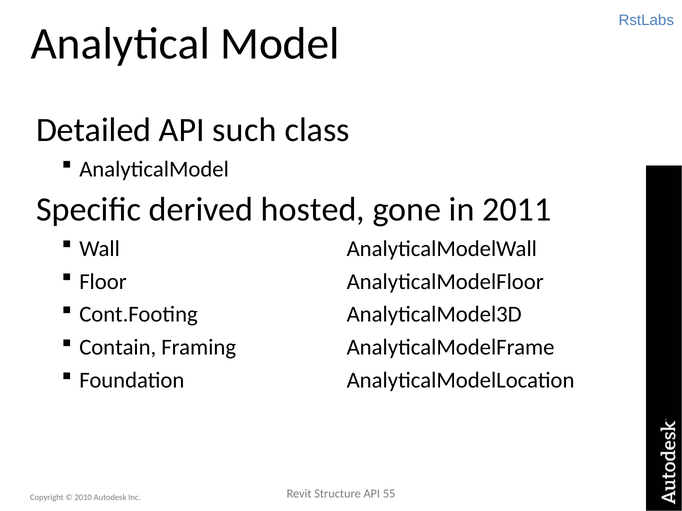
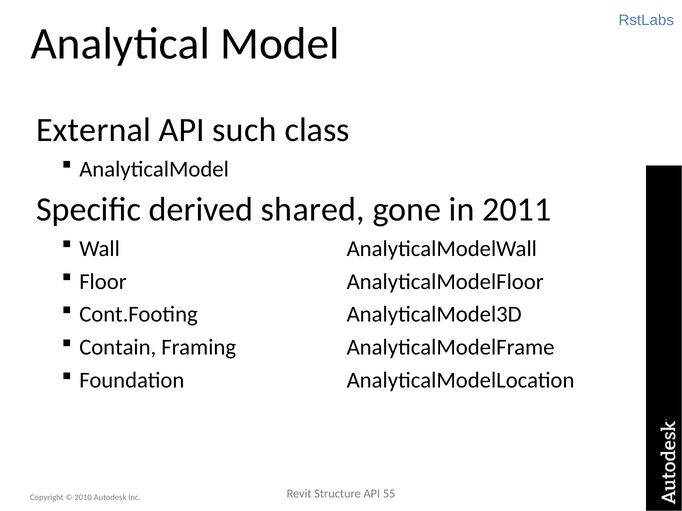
Detailed: Detailed -> External
hosted: hosted -> shared
